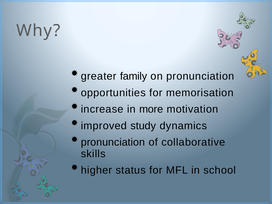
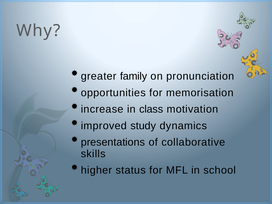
more: more -> class
pronunciation at (113, 142): pronunciation -> presentations
